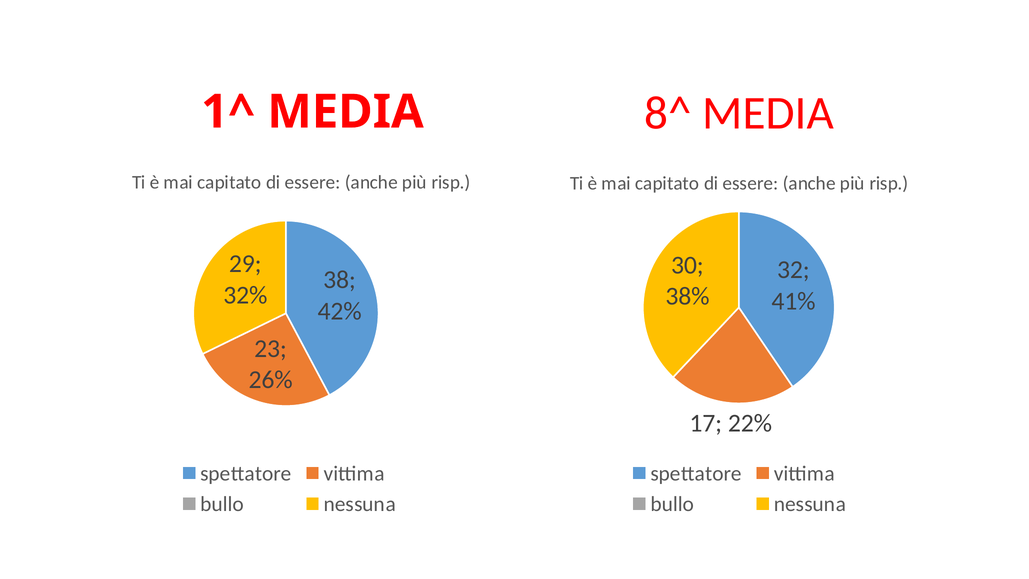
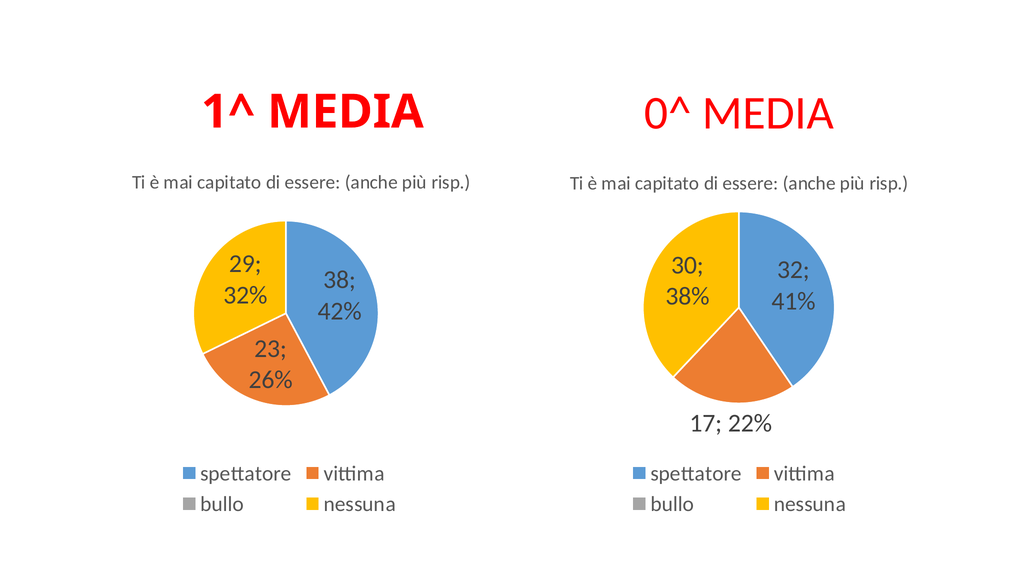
8^: 8^ -> 0^
